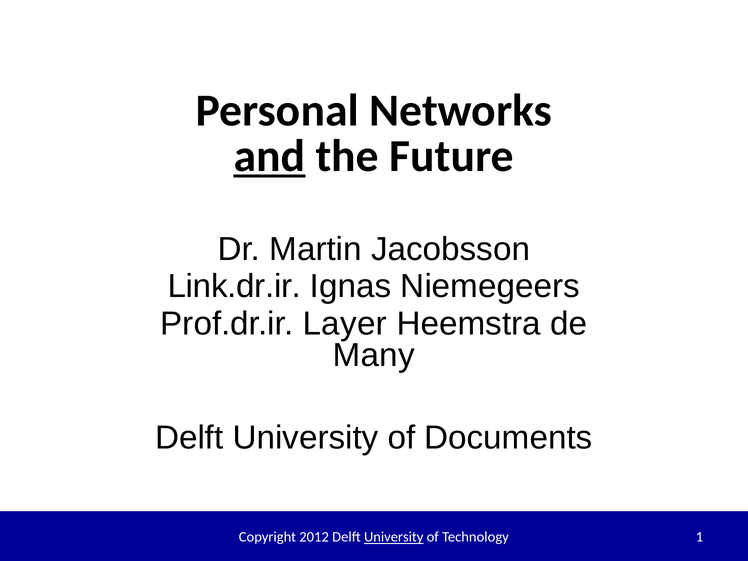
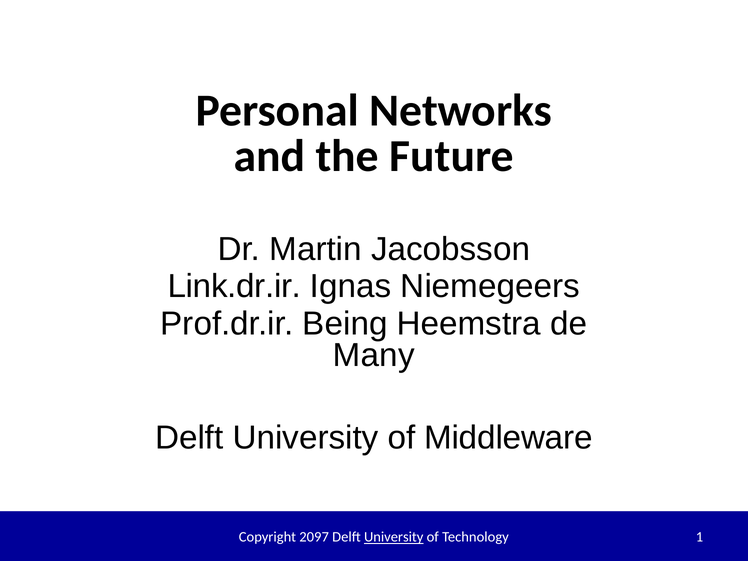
and underline: present -> none
Layer: Layer -> Being
Documents: Documents -> Middleware
2012: 2012 -> 2097
